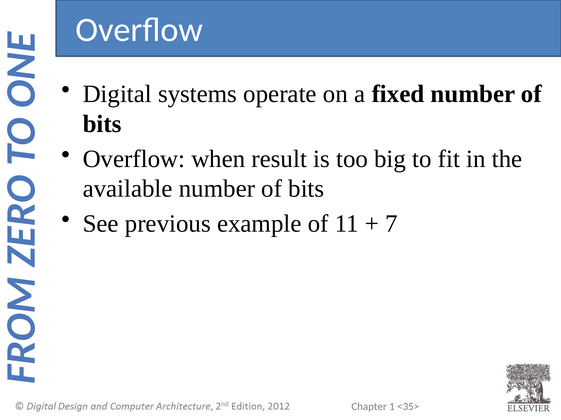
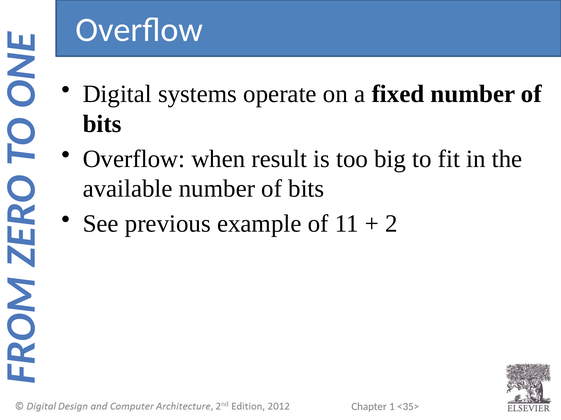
7: 7 -> 2
